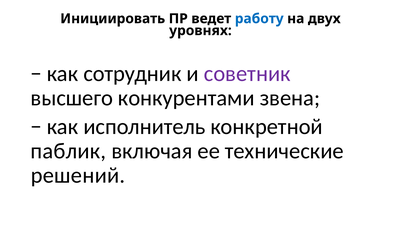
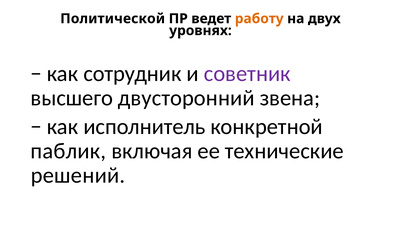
Инициировать: Инициировать -> Политической
работу colour: blue -> orange
конкурентами: конкурентами -> двусторонний
